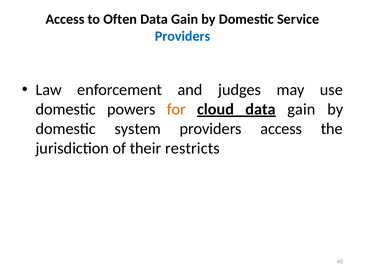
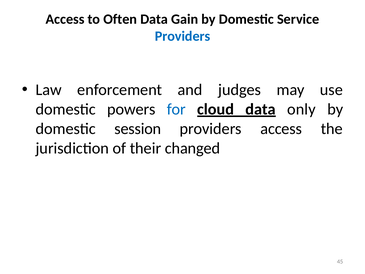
for colour: orange -> blue
gain at (301, 109): gain -> only
system: system -> session
restricts: restricts -> changed
